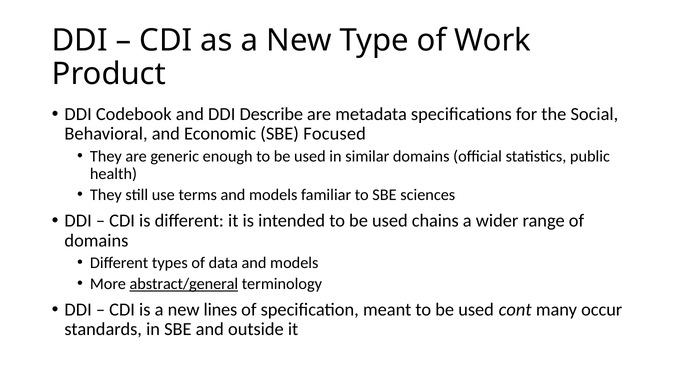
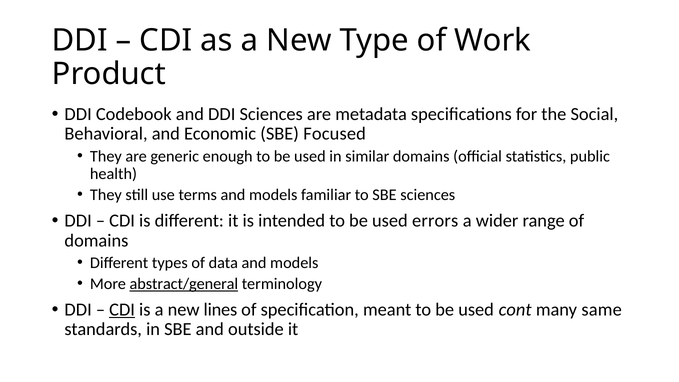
DDI Describe: Describe -> Sciences
chains: chains -> errors
CDI at (122, 310) underline: none -> present
occur: occur -> same
